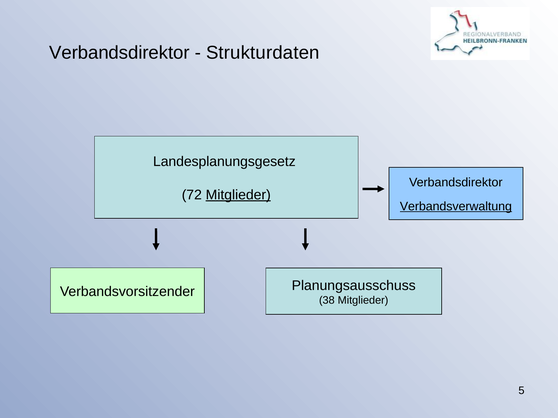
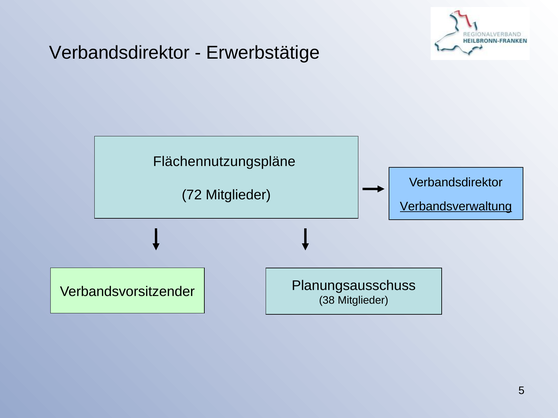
Strukturdaten: Strukturdaten -> Erwerbstätige
Landesplanungsgesetz: Landesplanungsgesetz -> Flächennutzungspläne
Mitglieder at (238, 195) underline: present -> none
